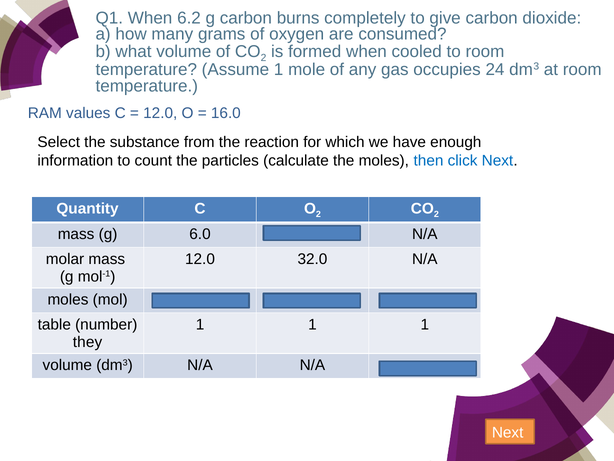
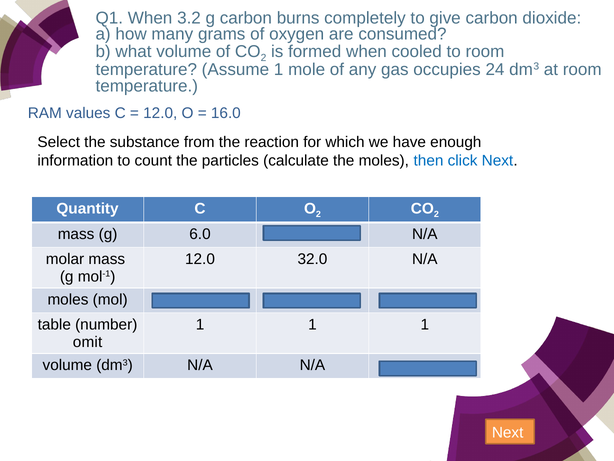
6.2: 6.2 -> 3.2
they: they -> omit
